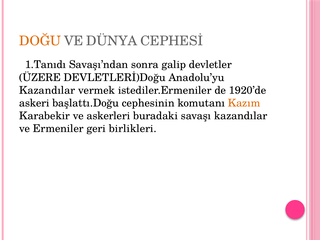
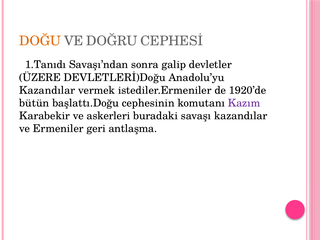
DÜNYA: DÜNYA -> DOĞRU
askeri: askeri -> bütün
Kazım colour: orange -> purple
birlikleri: birlikleri -> antlaşma
